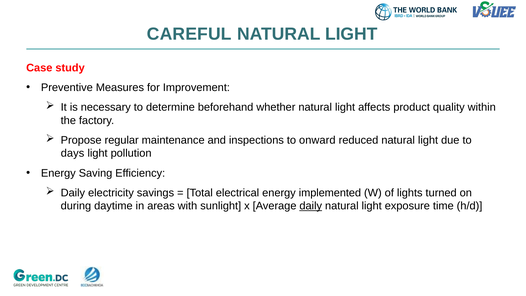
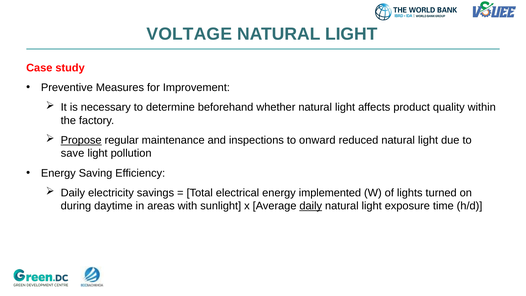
CAREFUL: CAREFUL -> VOLTAGE
Propose underline: none -> present
days: days -> save
